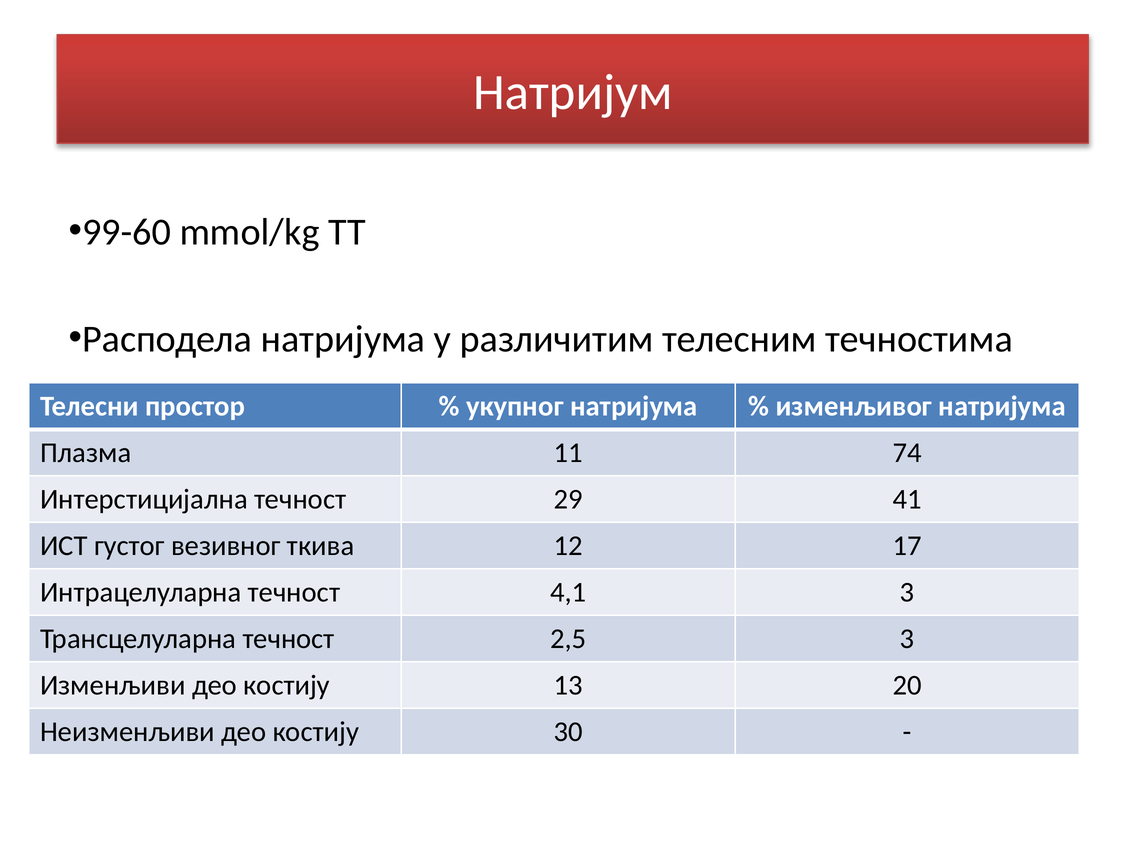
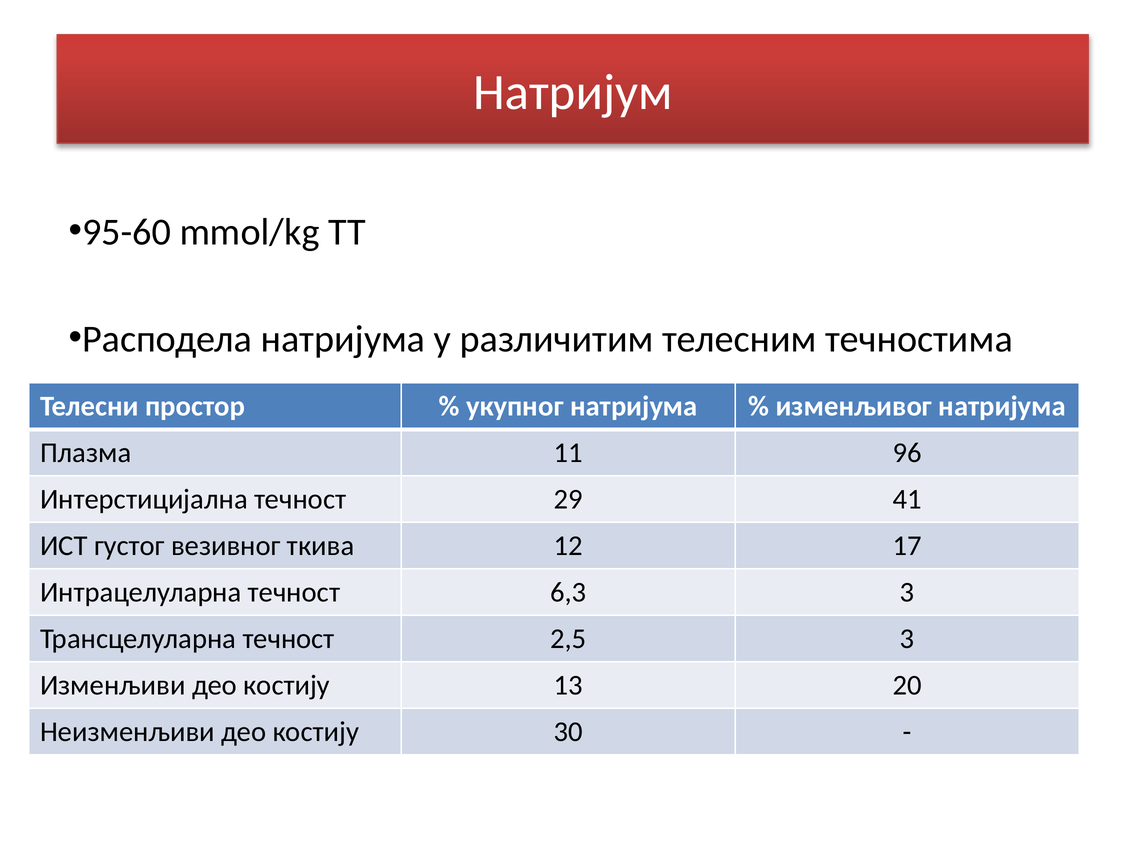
99-60: 99-60 -> 95-60
74: 74 -> 96
4,1: 4,1 -> 6,3
